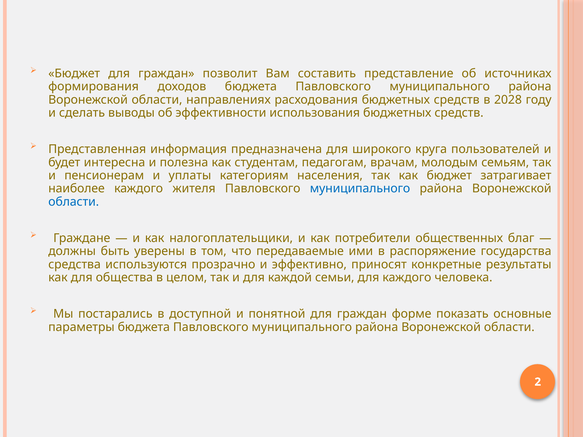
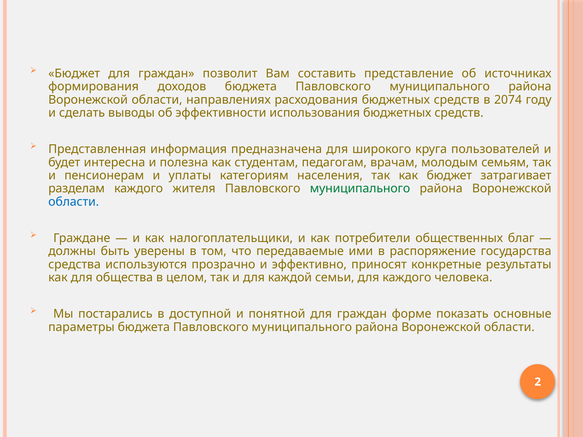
2028: 2028 -> 2074
наиболее: наиболее -> разделам
муниципального at (360, 189) colour: blue -> green
